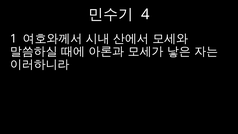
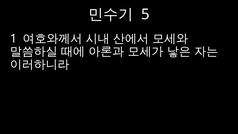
4: 4 -> 5
